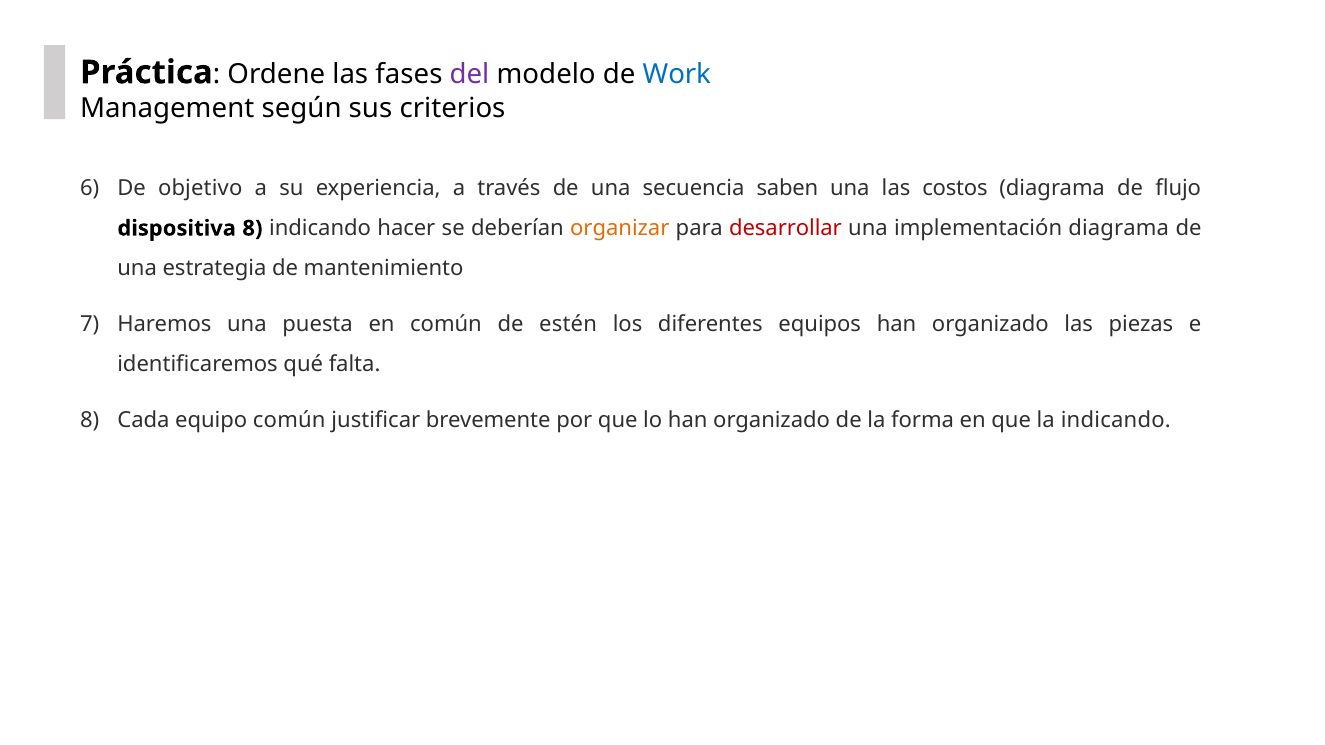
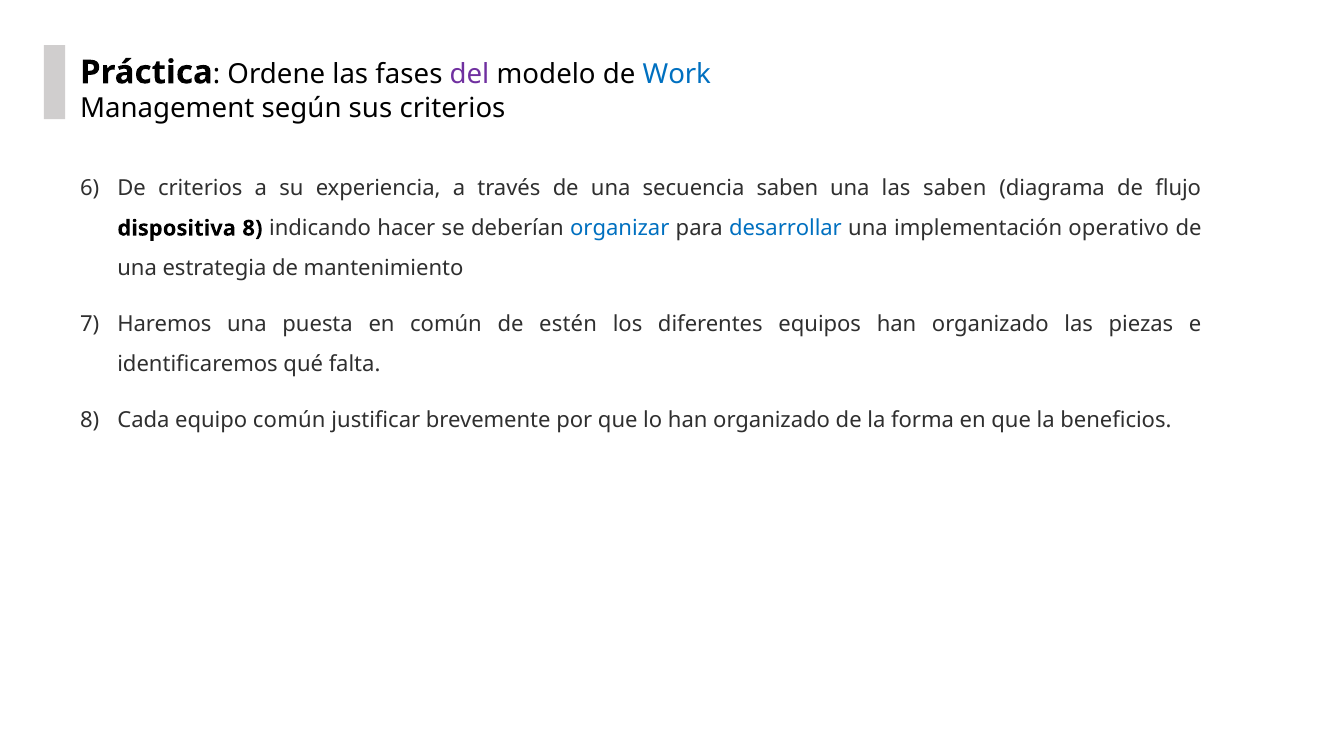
De objetivo: objetivo -> criterios
las costos: costos -> saben
organizar colour: orange -> blue
desarrollar colour: red -> blue
implementación diagrama: diagrama -> operativo
la indicando: indicando -> beneficios
